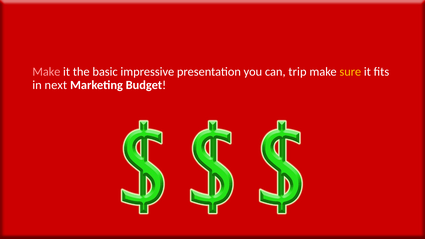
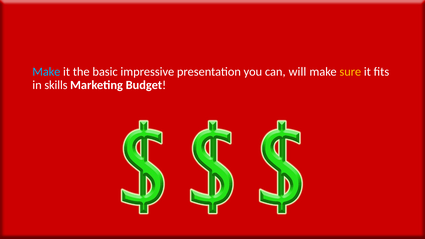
Make at (46, 72) colour: pink -> light blue
trip: trip -> will
next: next -> skills
